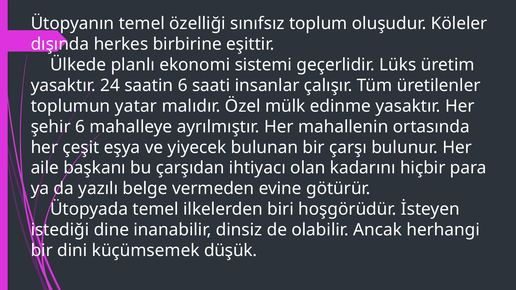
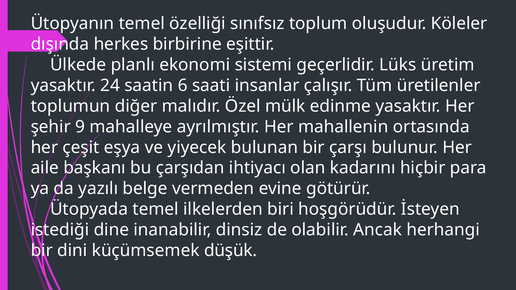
yatar: yatar -> diğer
şehir 6: 6 -> 9
